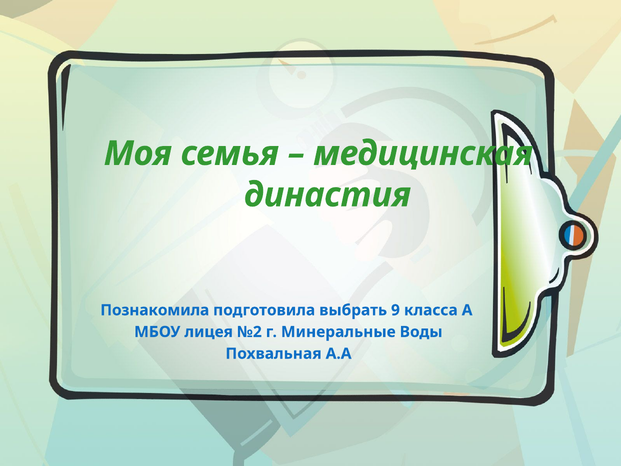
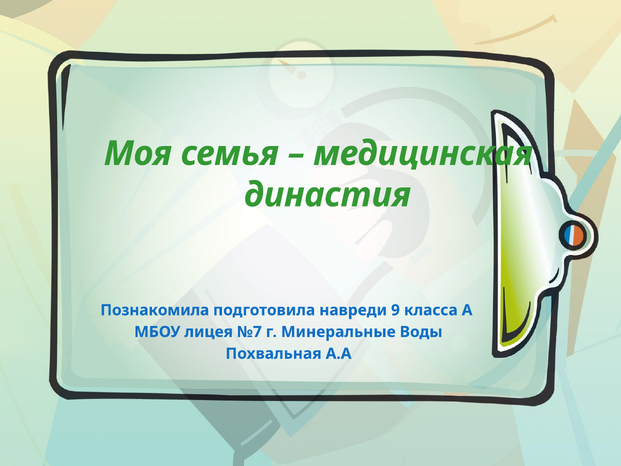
выбрать: выбрать -> навреди
№2: №2 -> №7
